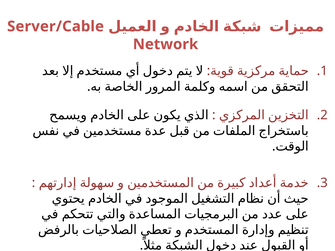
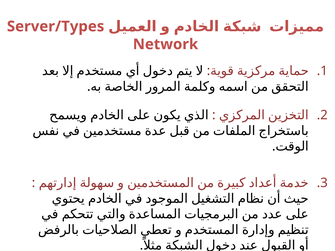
Server/Cable: Server/Cable -> Server/Types
